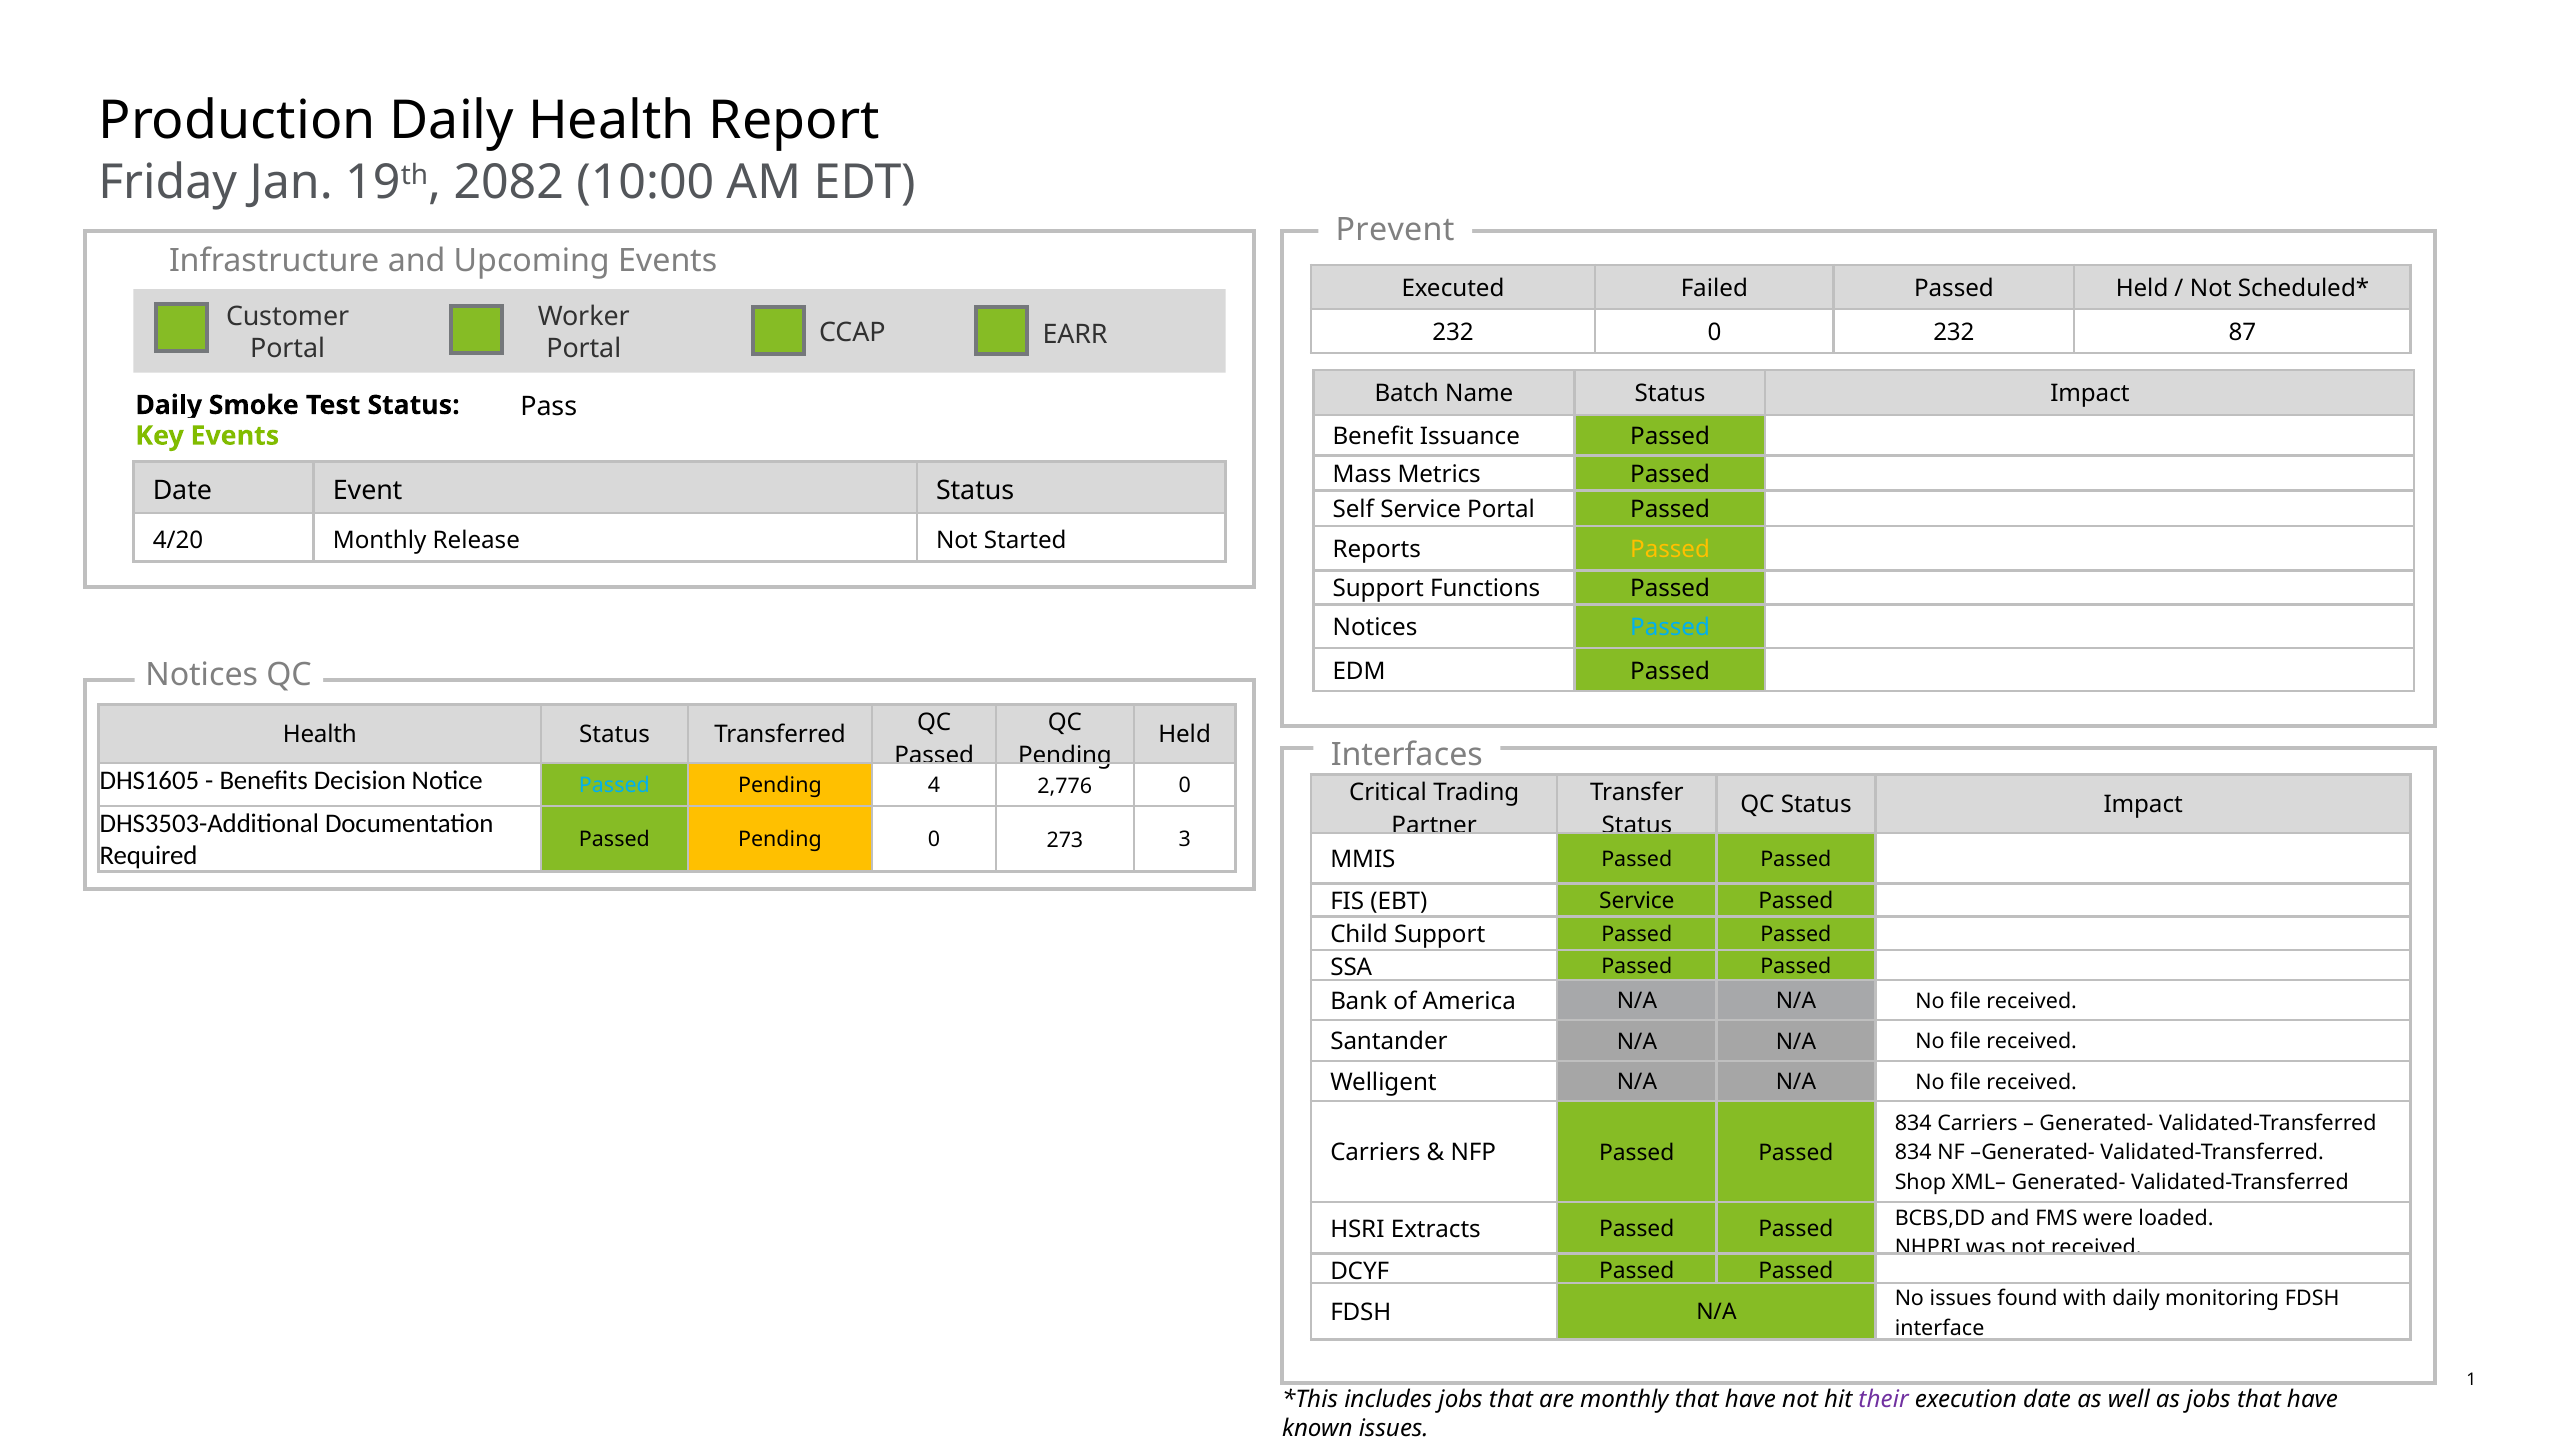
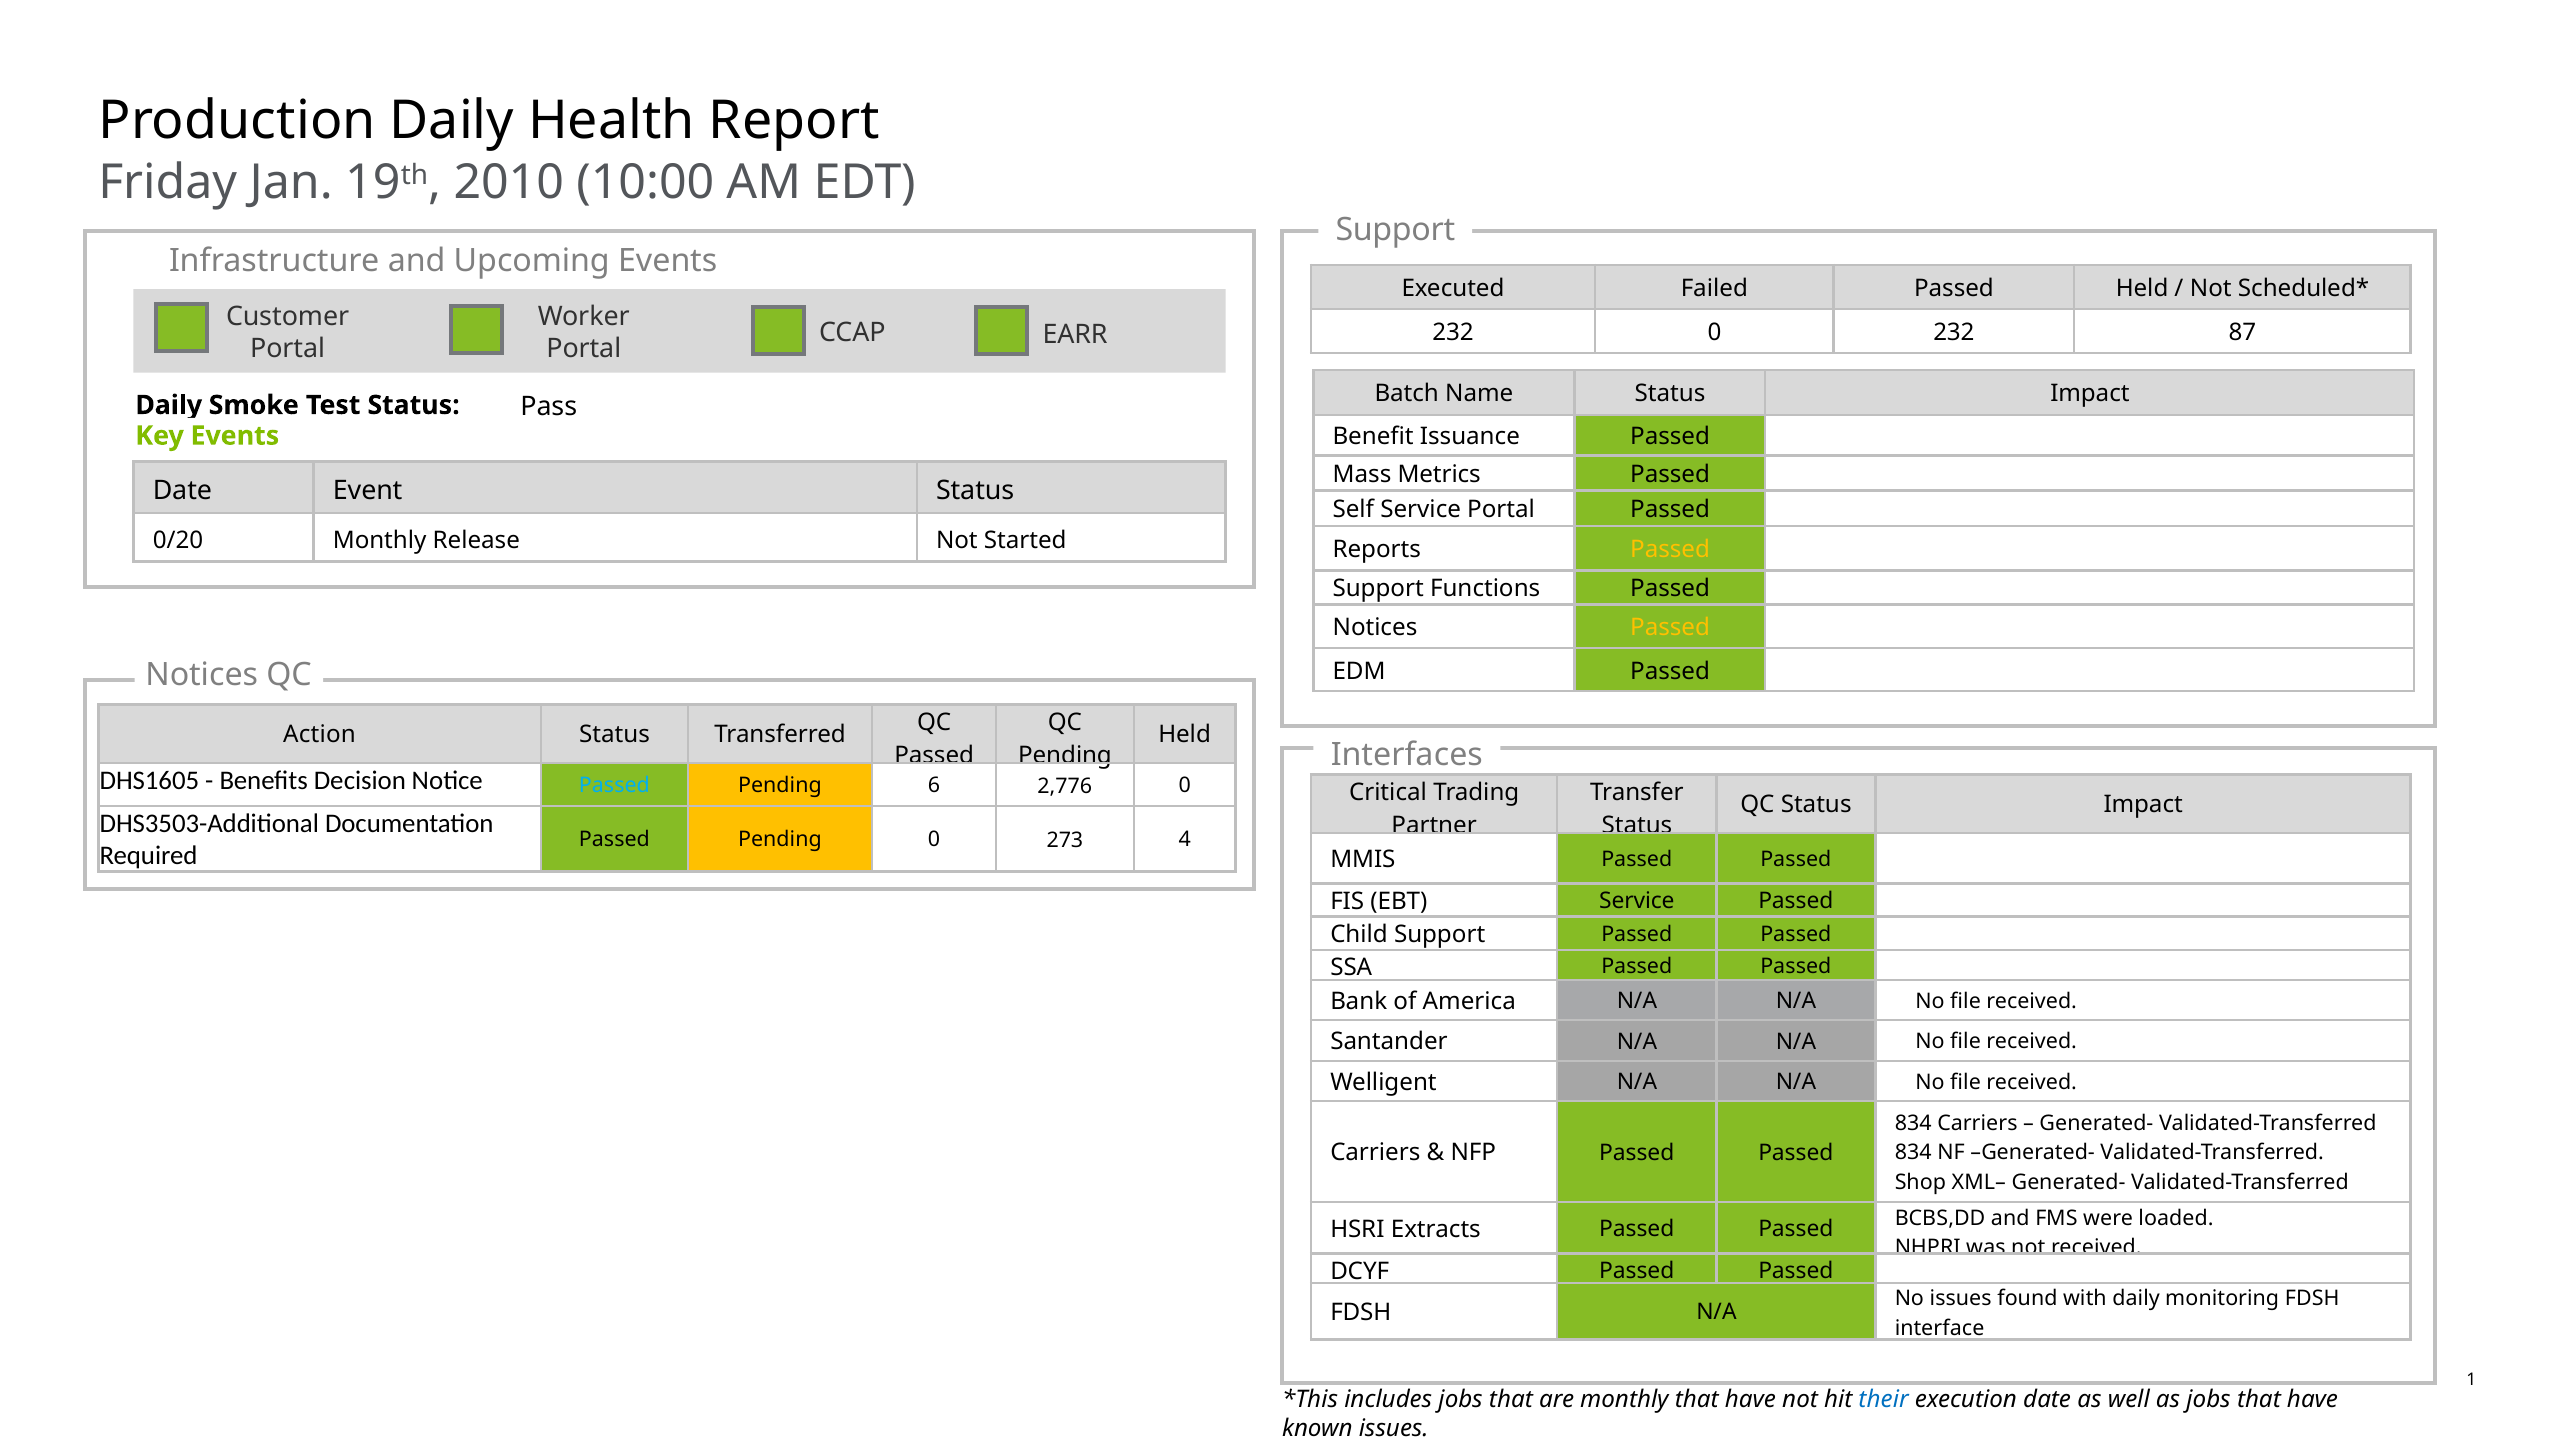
2082: 2082 -> 2010
Prevent at (1395, 230): Prevent -> Support
4/20: 4/20 -> 0/20
Passed at (1670, 628) colour: light blue -> yellow
Health at (320, 735): Health -> Action
4: 4 -> 6
3: 3 -> 4
their colour: purple -> blue
